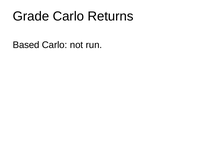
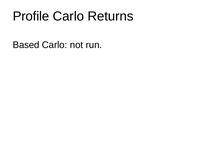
Grade: Grade -> Profile
